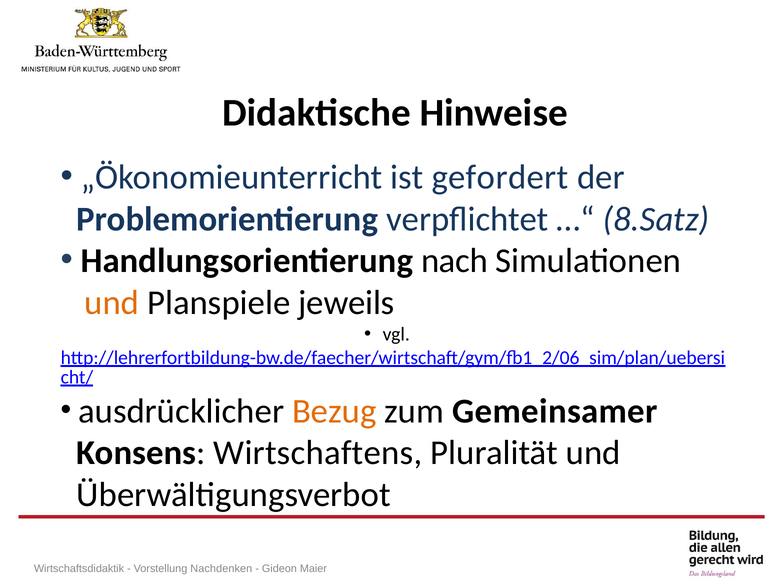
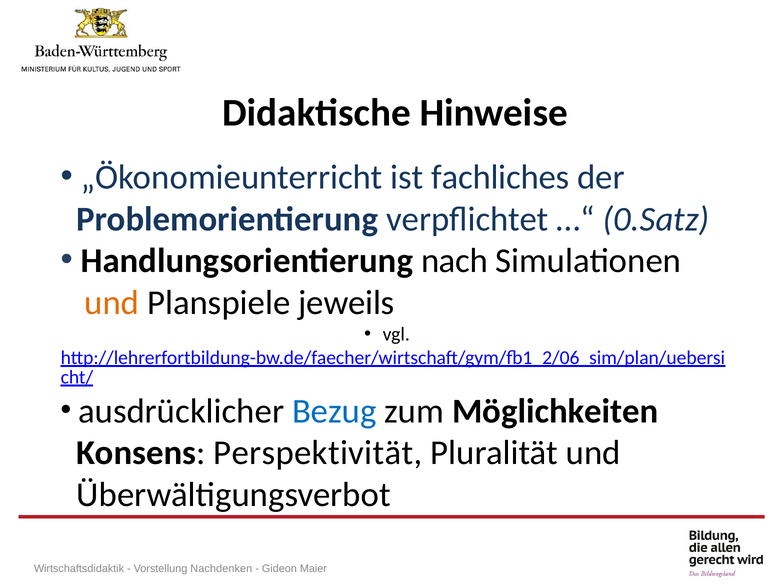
gefordert: gefordert -> fachliches
8.Satz: 8.Satz -> 0.Satz
Bezug colour: orange -> blue
Gemeinsamer: Gemeinsamer -> Möglichkeiten
Wirtschaftens: Wirtschaftens -> Perspektivität
